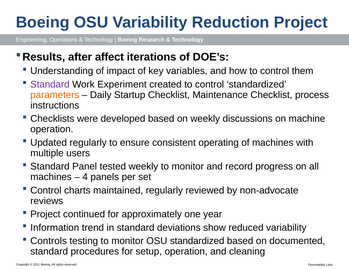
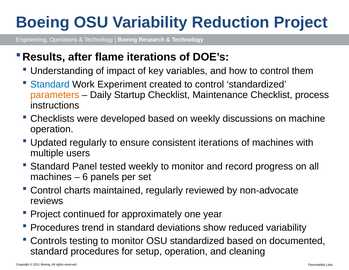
affect: affect -> flame
Standard at (50, 84) colour: purple -> blue
consistent operating: operating -> iterations
4: 4 -> 6
Information at (55, 227): Information -> Procedures
